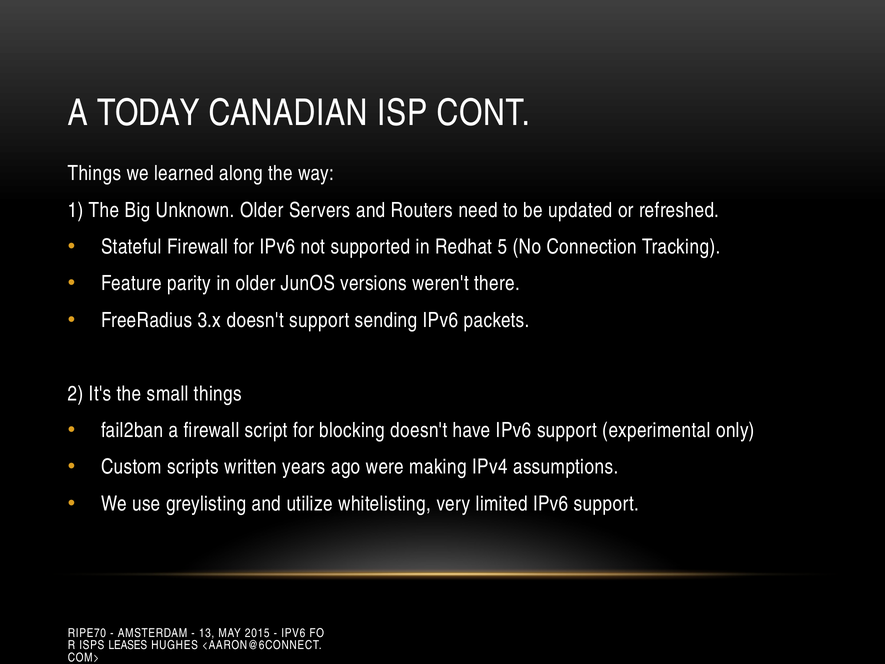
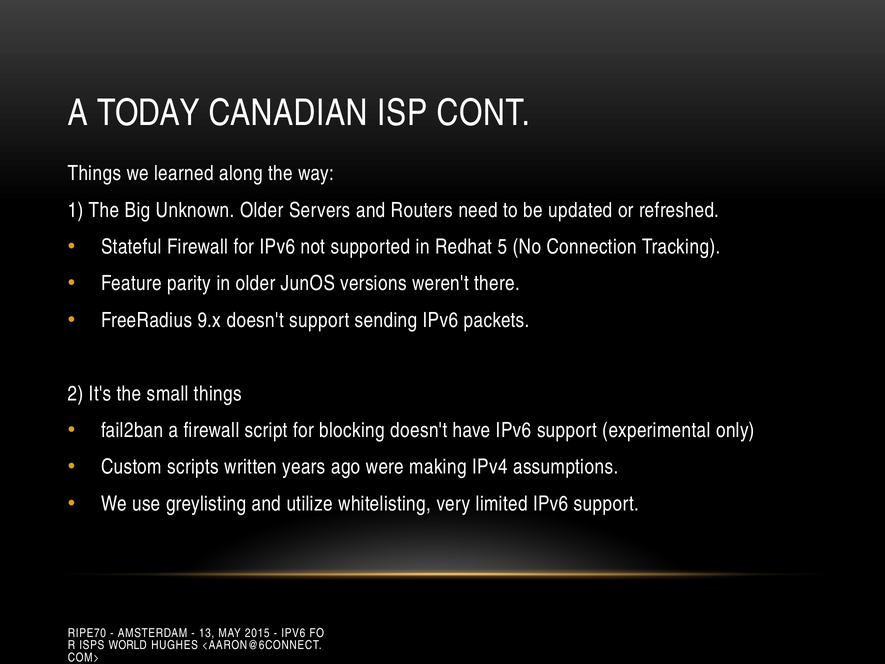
3.x: 3.x -> 9.x
LEASES: LEASES -> WORLD
